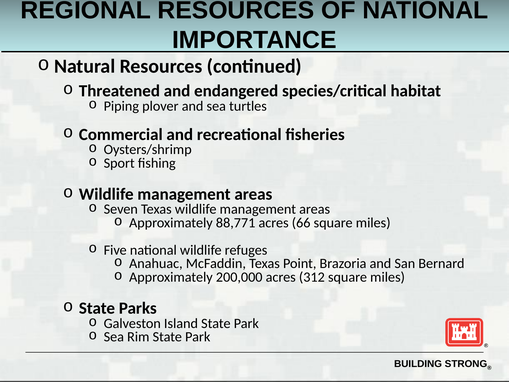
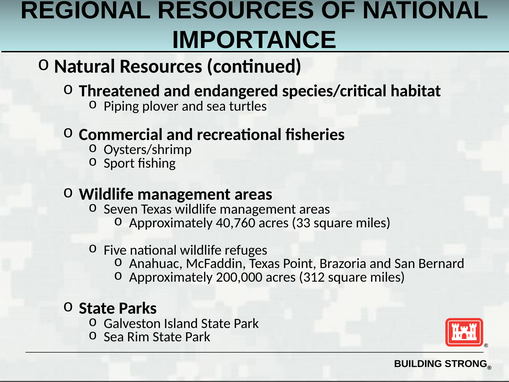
88,771: 88,771 -> 40,760
66: 66 -> 33
